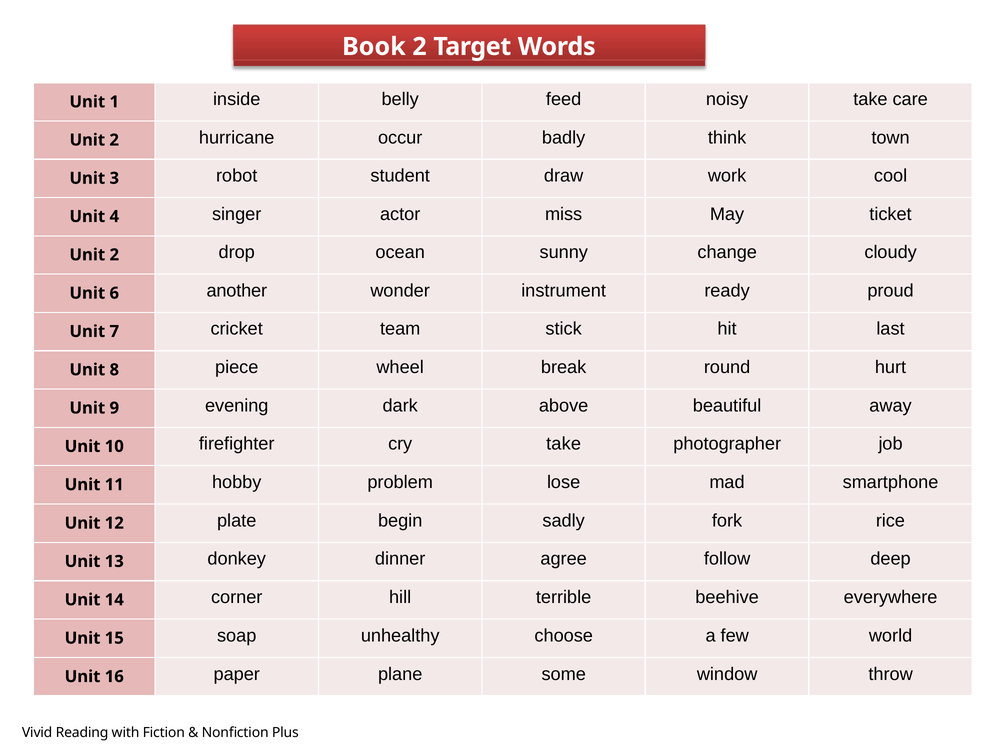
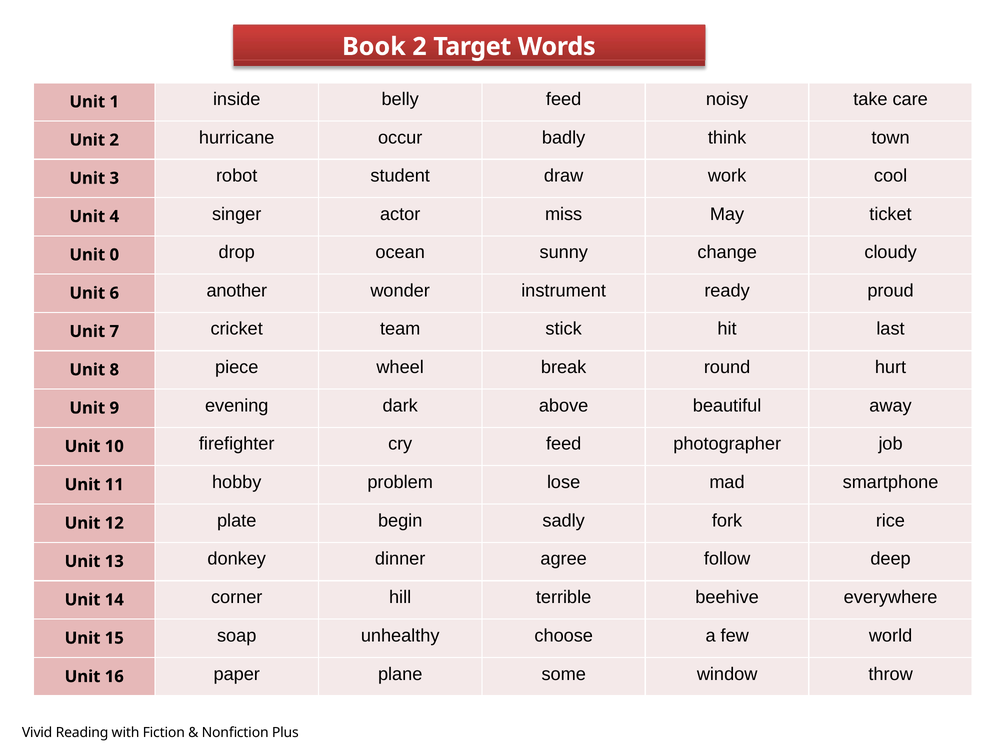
2 at (114, 255): 2 -> 0
cry take: take -> feed
